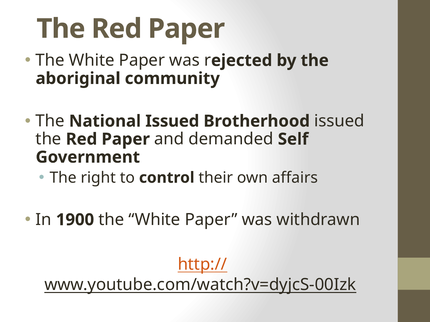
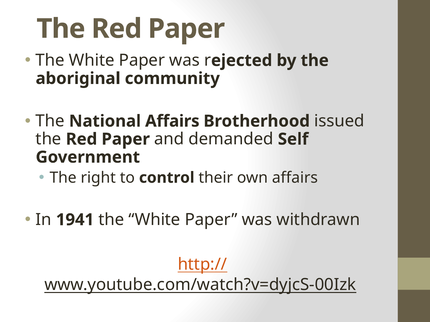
National Issued: Issued -> Affairs
1900: 1900 -> 1941
